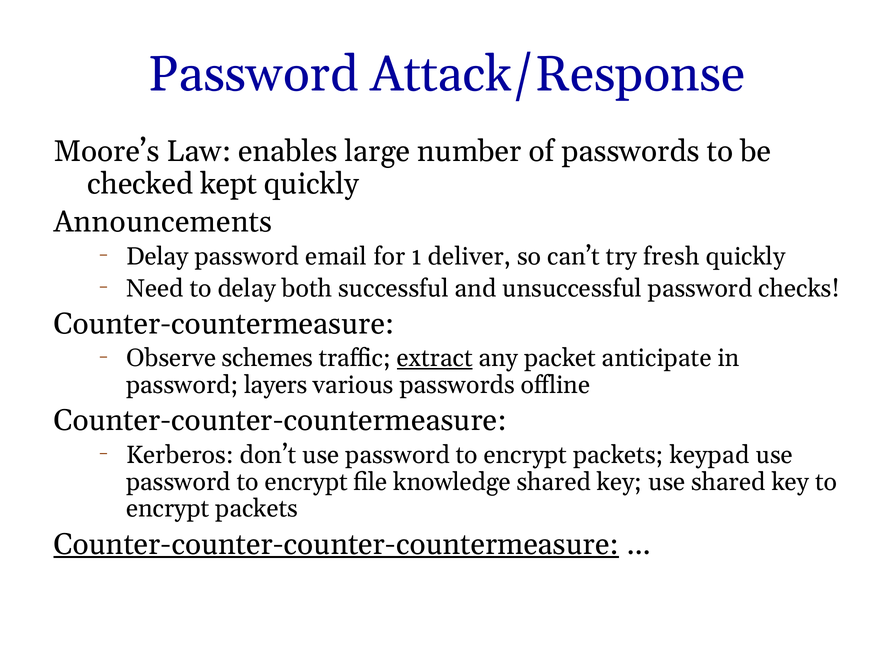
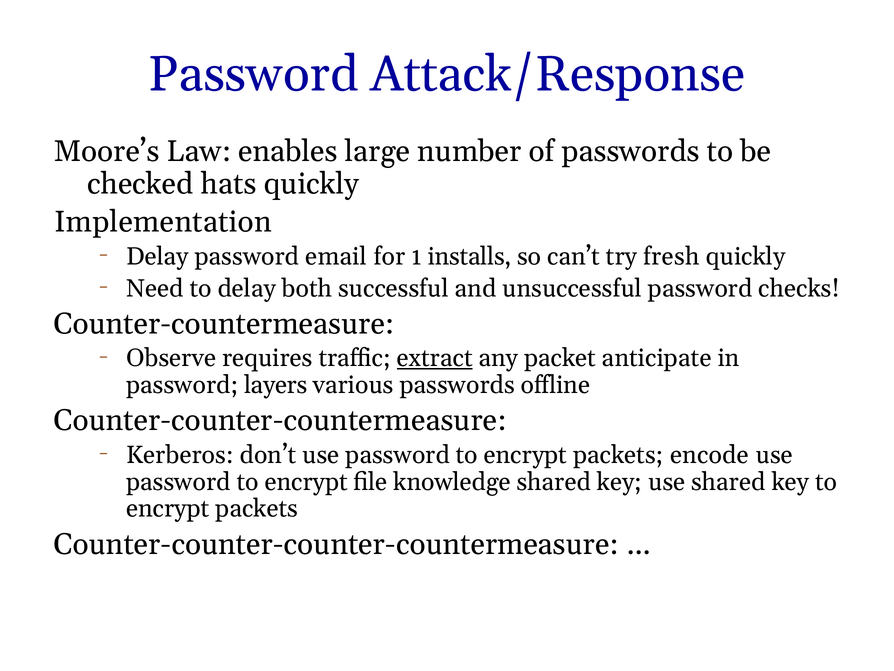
kept: kept -> hats
Announcements: Announcements -> Implementation
deliver: deliver -> installs
schemes: schemes -> requires
keypad: keypad -> encode
Counter-counter-counter-countermeasure underline: present -> none
